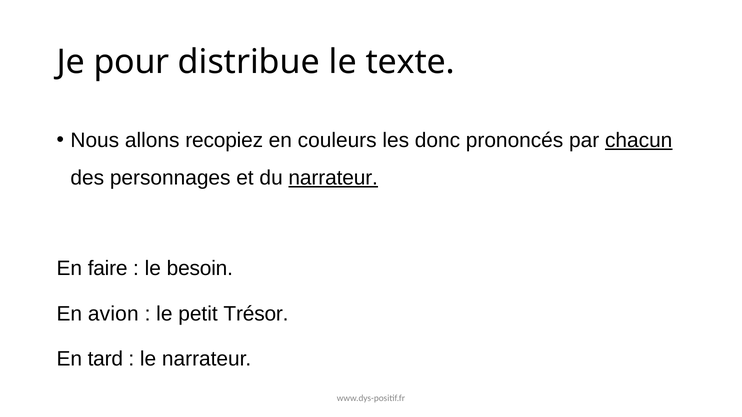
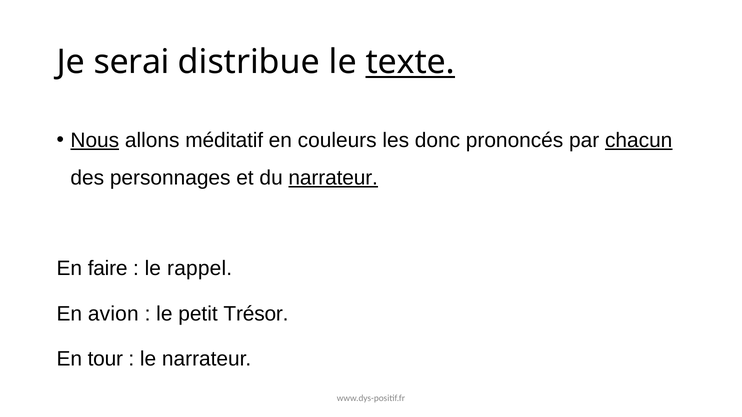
pour: pour -> serai
texte underline: none -> present
Nous underline: none -> present
recopiez: recopiez -> méditatif
besoin: besoin -> rappel
tard: tard -> tour
